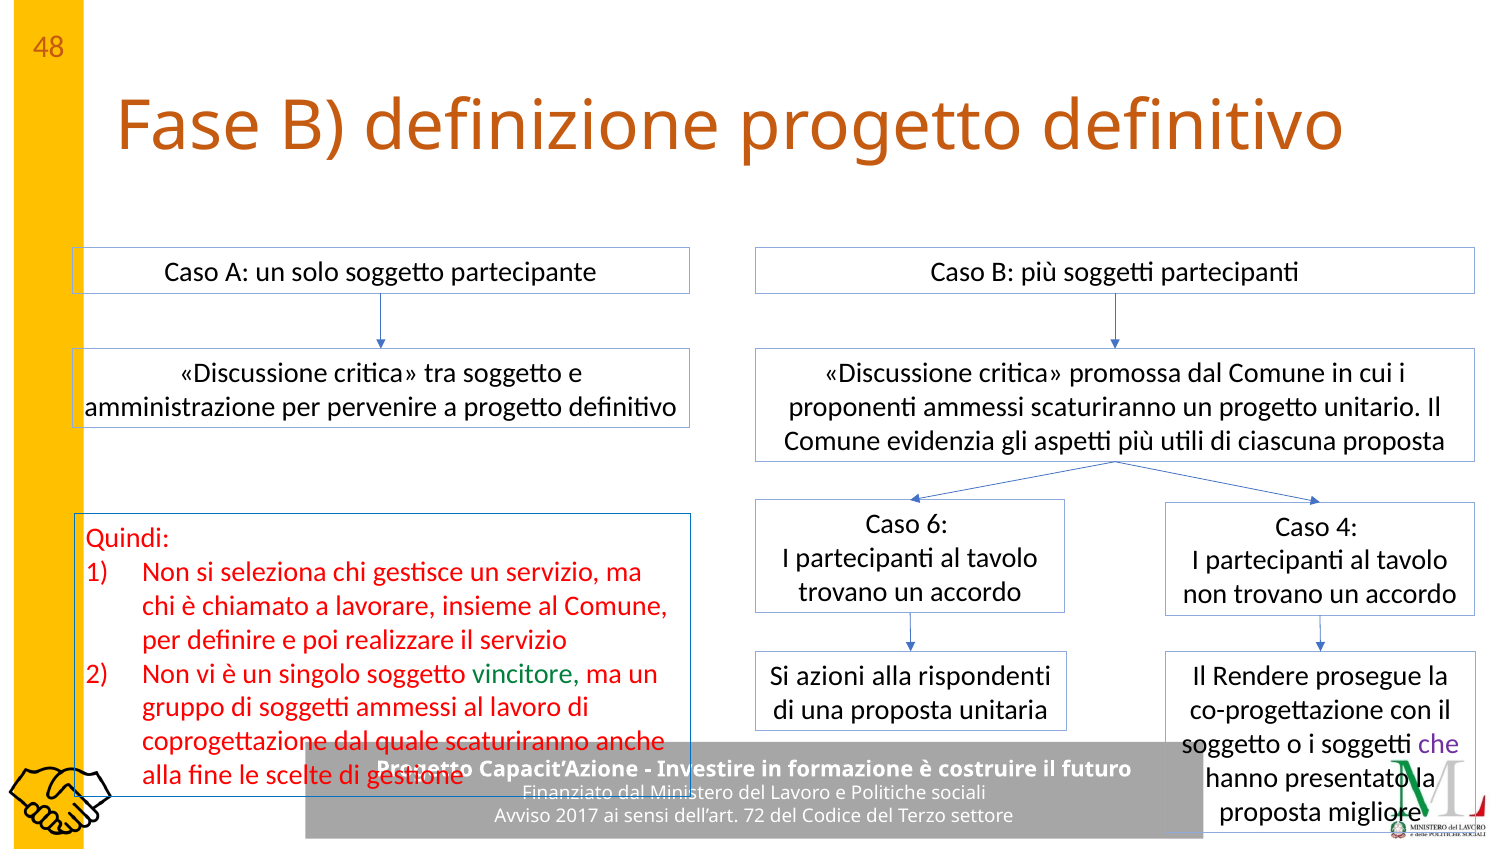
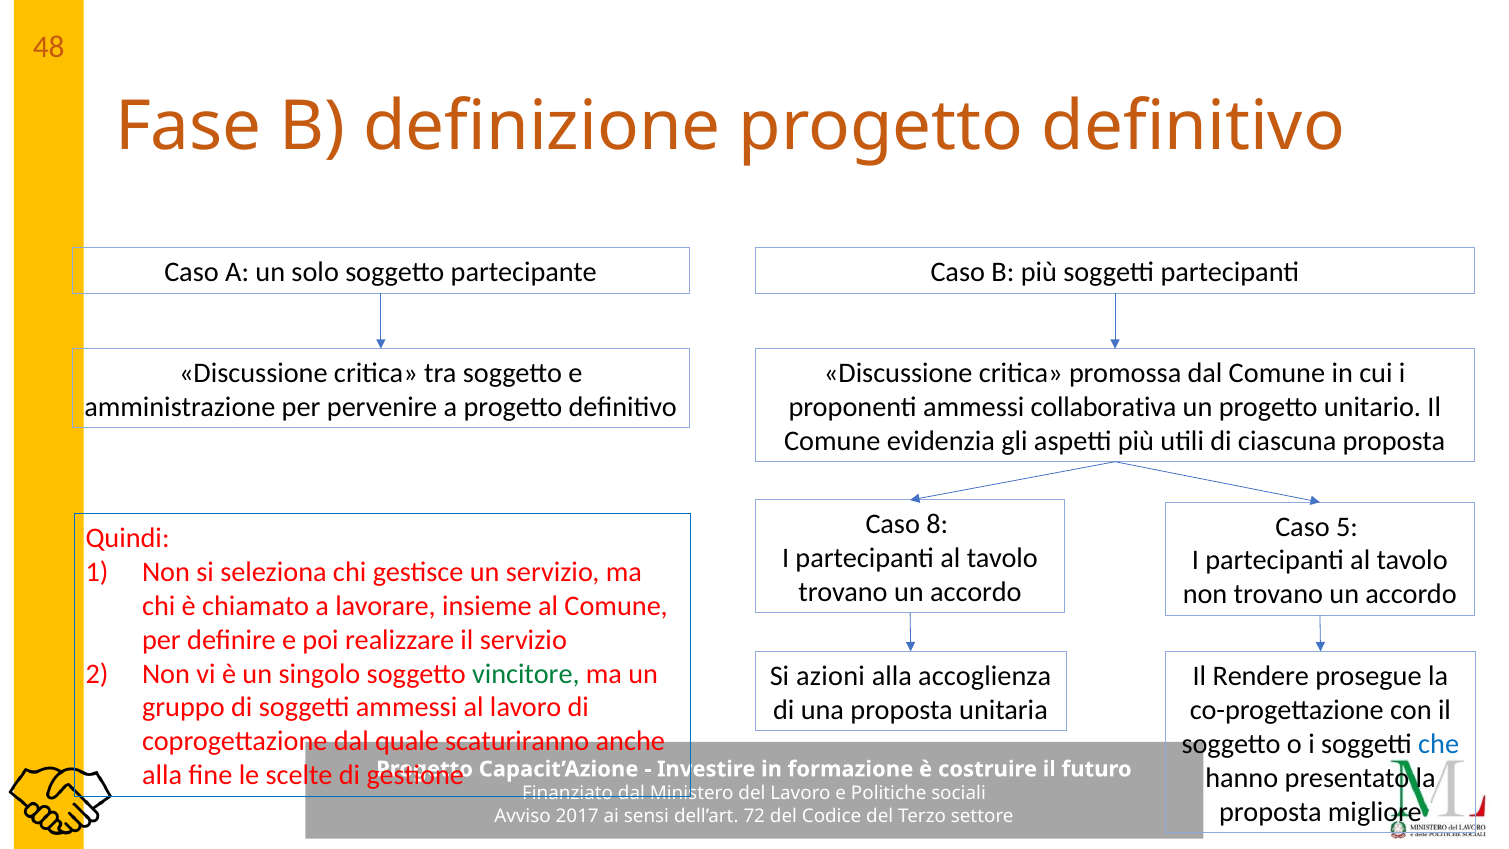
ammessi scaturiranno: scaturiranno -> collaborativa
6: 6 -> 8
4: 4 -> 5
rispondenti: rispondenti -> accoglienza
che colour: purple -> blue
